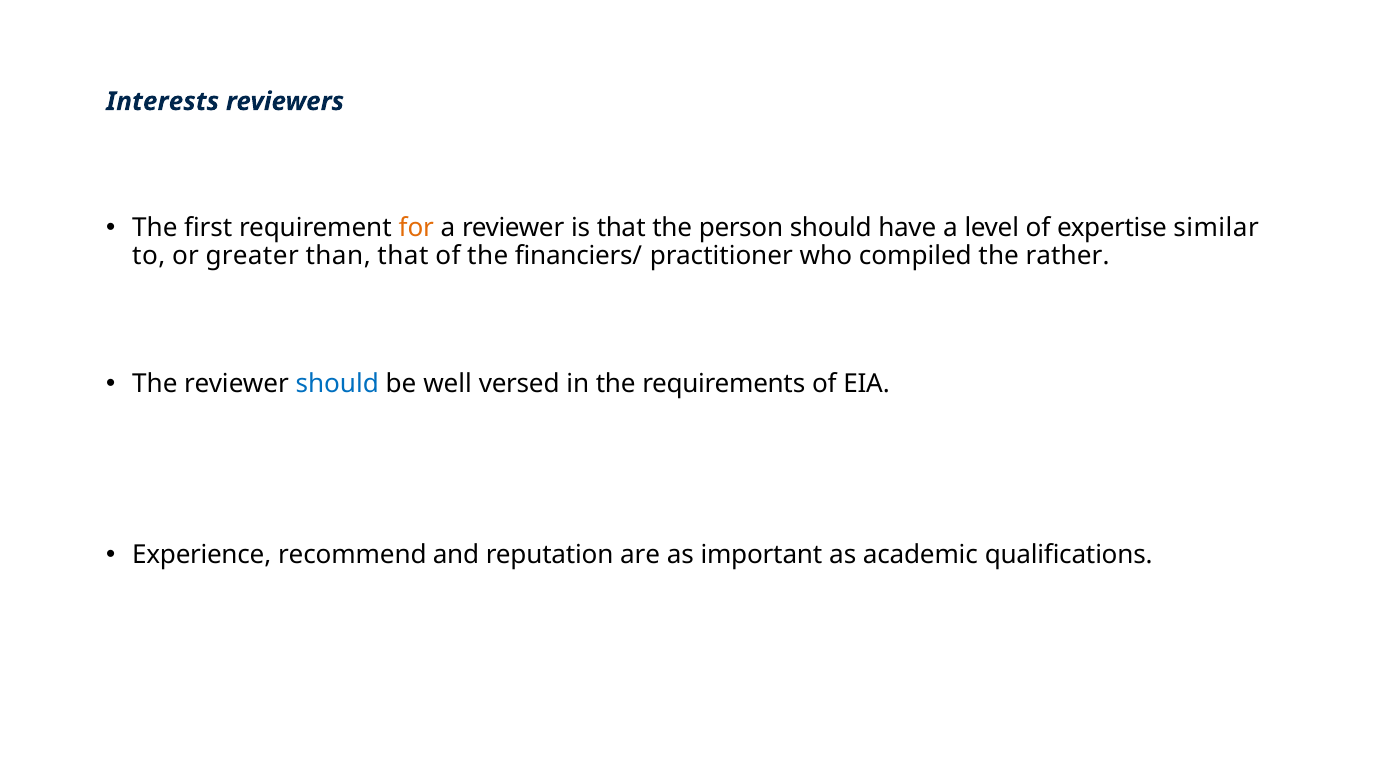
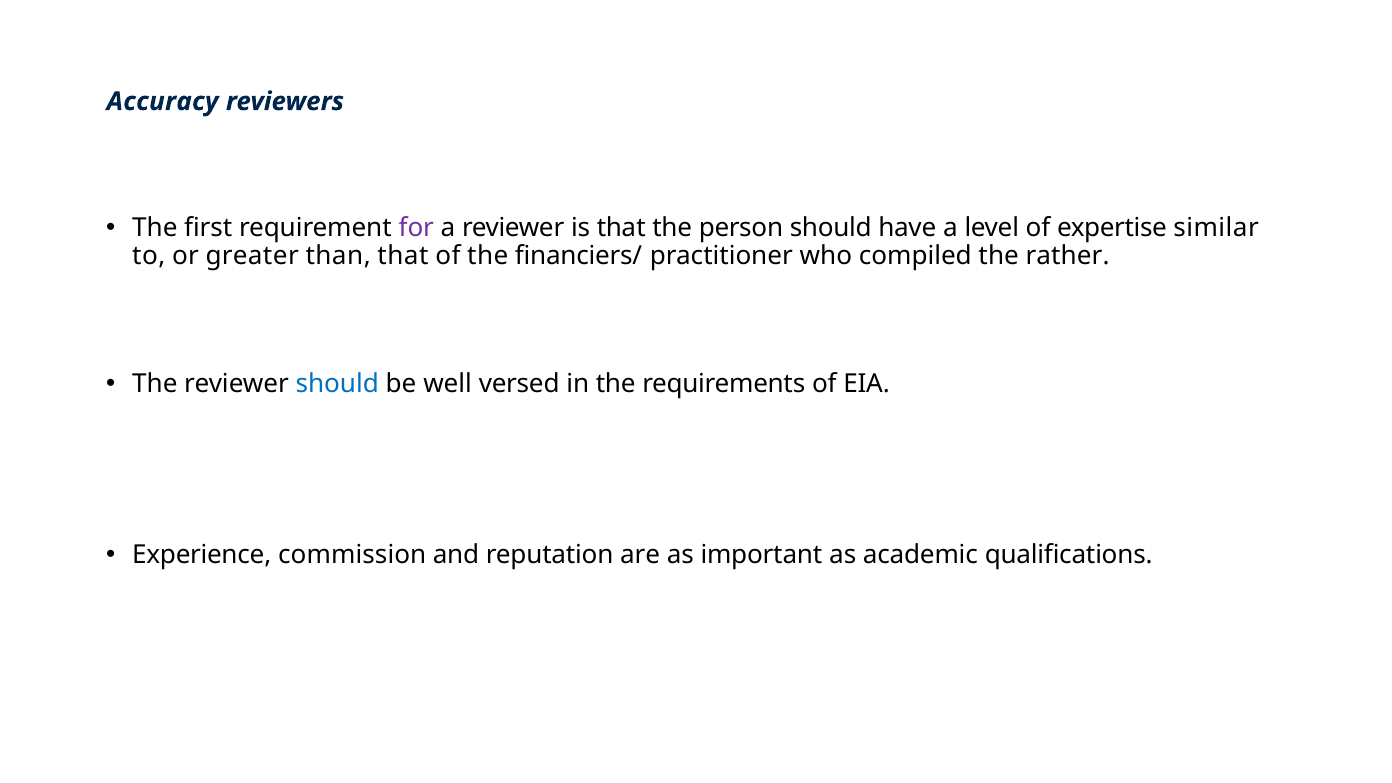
Interests: Interests -> Accuracy
for colour: orange -> purple
recommend: recommend -> commission
